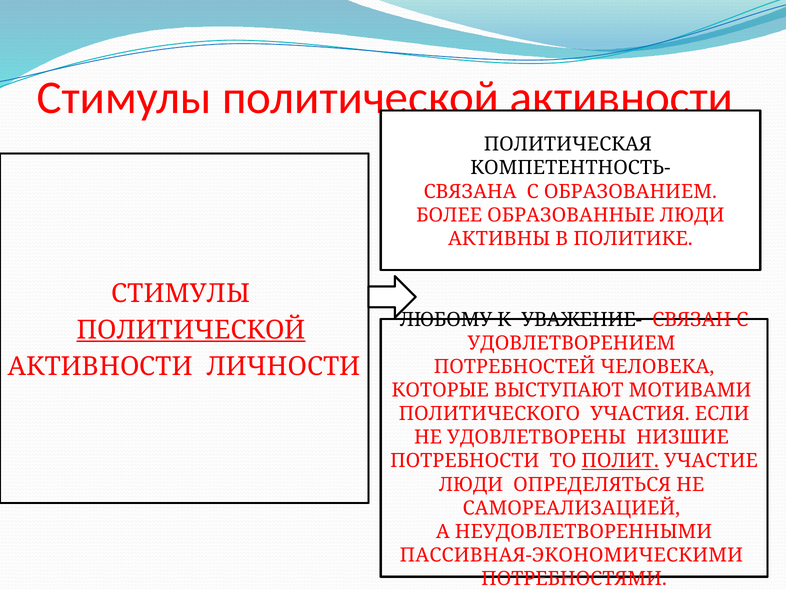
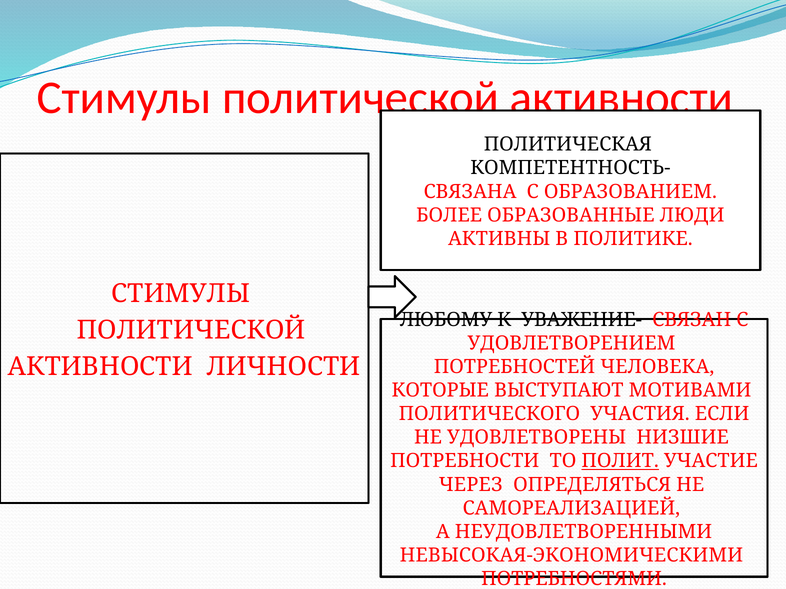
ПОЛИТИЧЕСКОЙ at (191, 330) underline: present -> none
ЛЮДИ at (471, 485): ЛЮДИ -> ЧЕРЕЗ
ПАССИВНАЯ-ЭКОНОМИЧЕСКИМИ: ПАССИВНАЯ-ЭКОНОМИЧЕСКИМИ -> НЕВЫСОКАЯ-ЭКОНОМИЧЕСКИМИ
